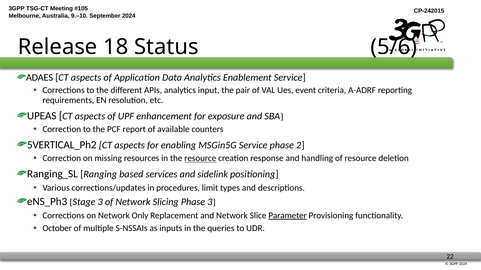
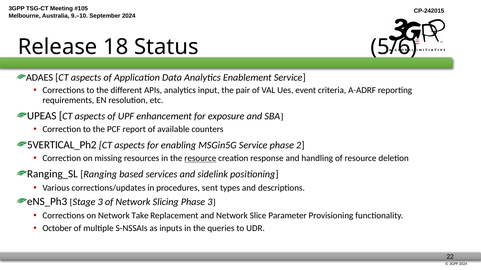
limit: limit -> sent
Only: Only -> Take
Parameter underline: present -> none
